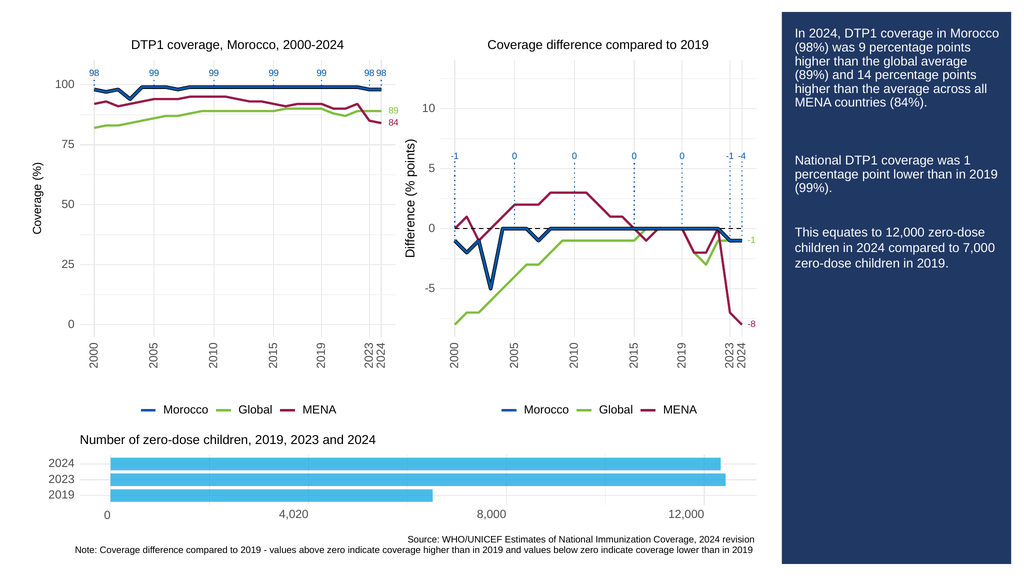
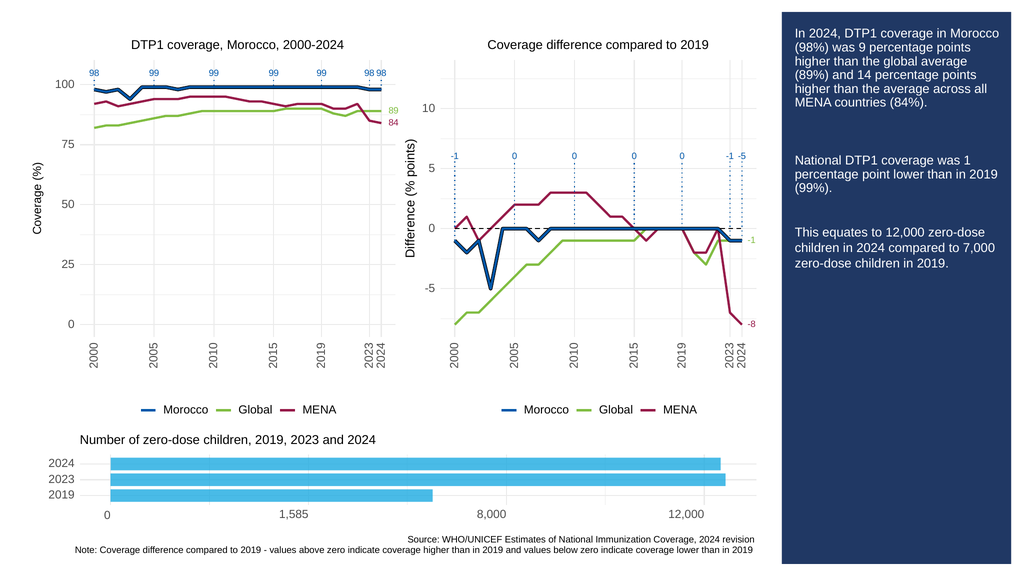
-1 -4: -4 -> -5
4,020: 4,020 -> 1,585
